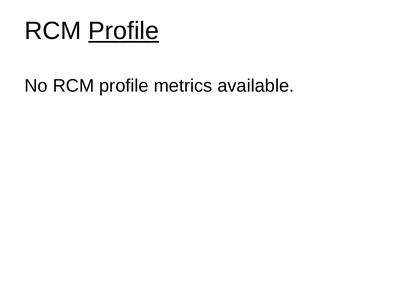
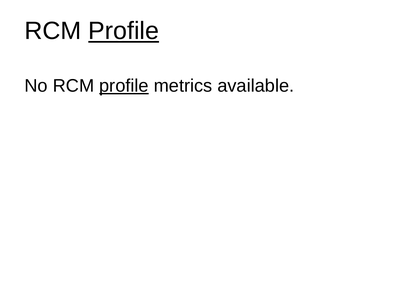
profile at (124, 86) underline: none -> present
